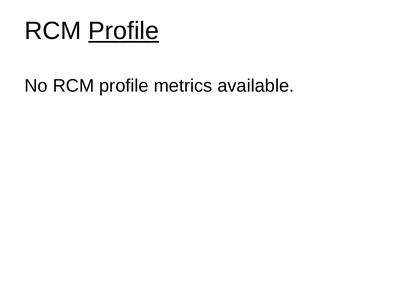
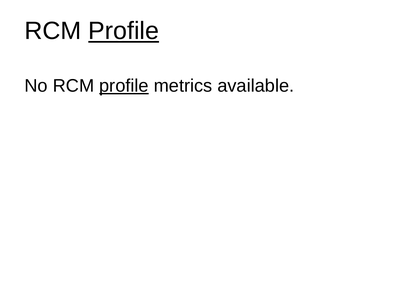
profile at (124, 86) underline: none -> present
